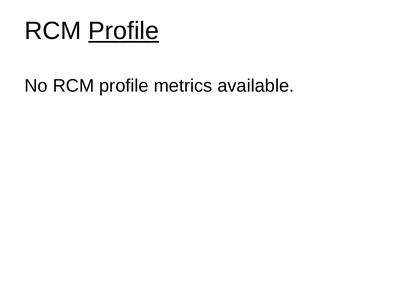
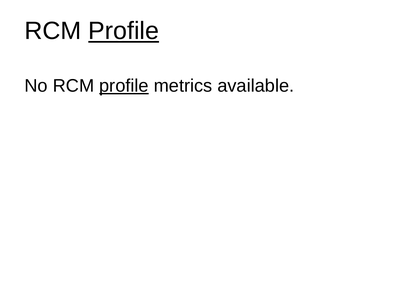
profile at (124, 86) underline: none -> present
